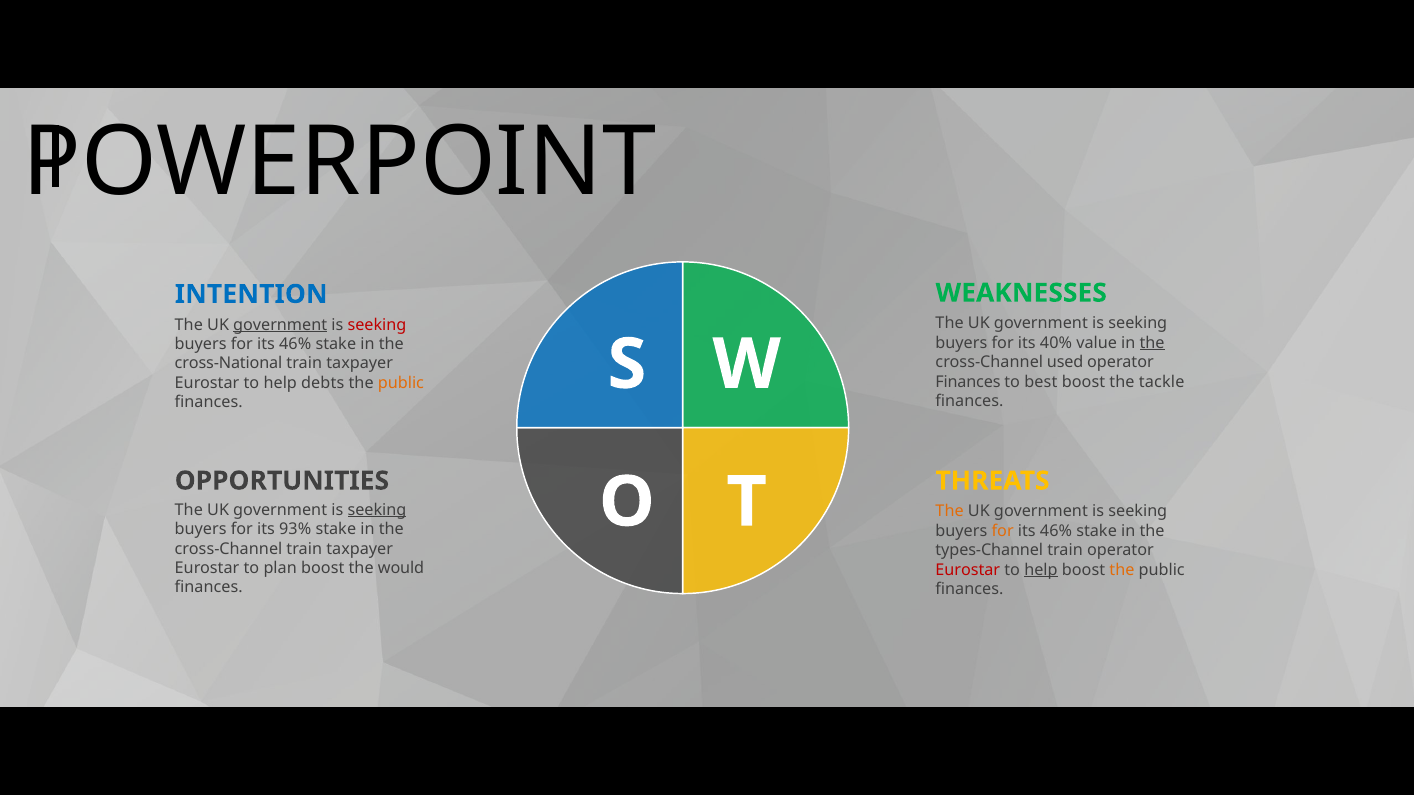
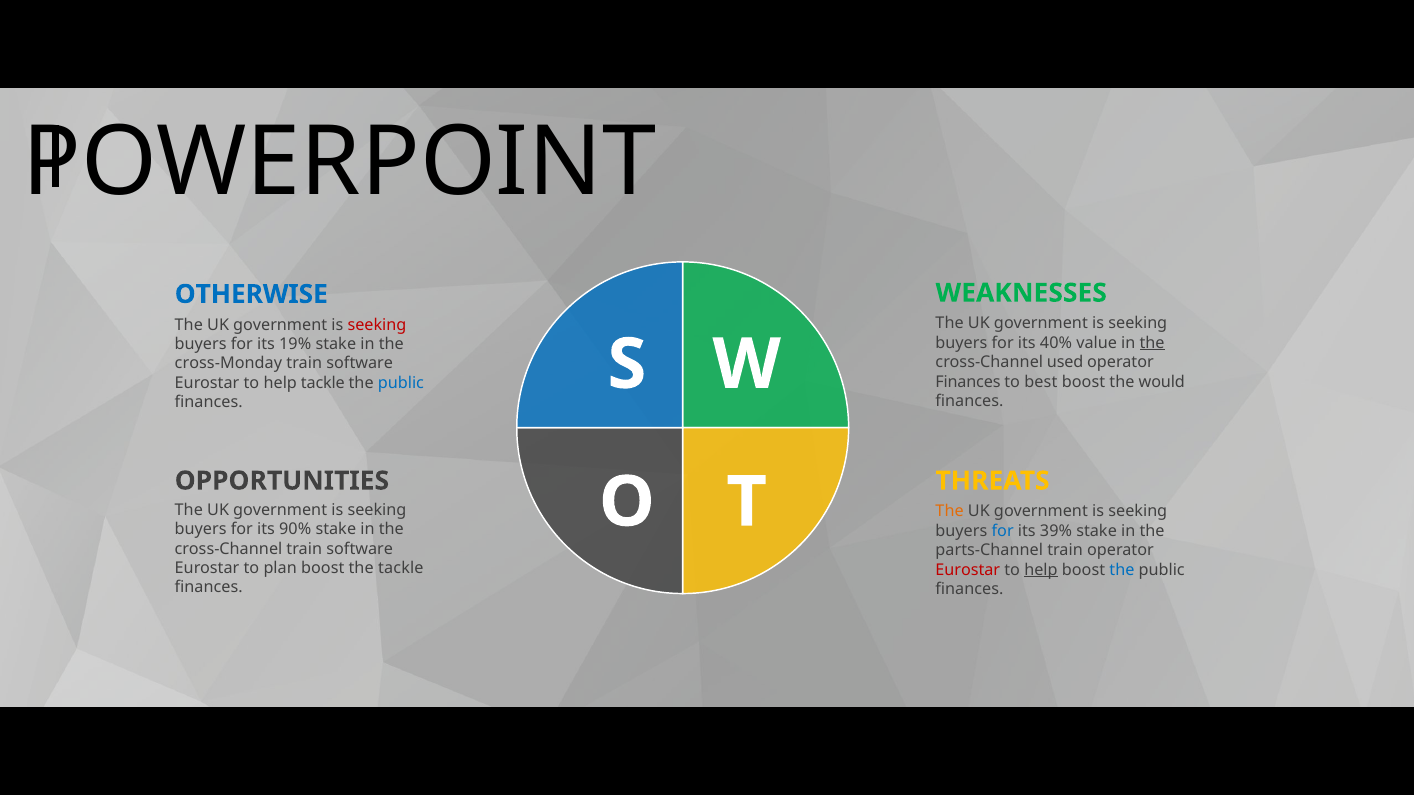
INTENTION: INTENTION -> OTHERWISE
government at (280, 325) underline: present -> none
46% at (295, 344): 46% -> 19%
cross-National: cross-National -> cross-Monday
taxpayer at (360, 364): taxpayer -> software
tackle: tackle -> would
help debts: debts -> tackle
public at (401, 383) colour: orange -> blue
seeking at (377, 510) underline: present -> none
93%: 93% -> 90%
for at (1003, 531) colour: orange -> blue
46% at (1056, 531): 46% -> 39%
cross-Channel train taxpayer: taxpayer -> software
types-Channel: types-Channel -> parts-Channel
the would: would -> tackle
the at (1122, 570) colour: orange -> blue
